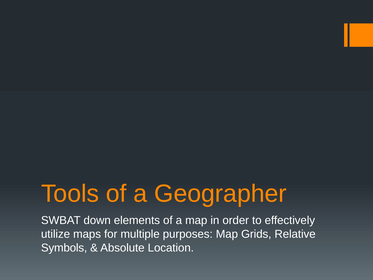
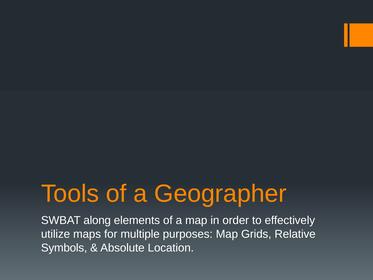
down: down -> along
